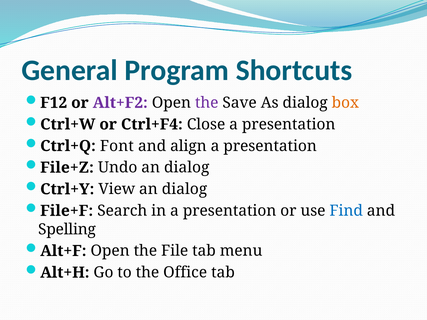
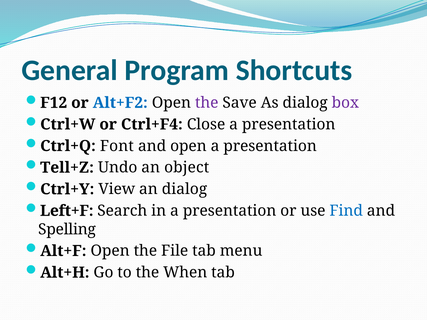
Alt+F2 colour: purple -> blue
box colour: orange -> purple
and align: align -> open
File+Z: File+Z -> Tell+Z
Undo an dialog: dialog -> object
File+F: File+F -> Left+F
Office: Office -> When
